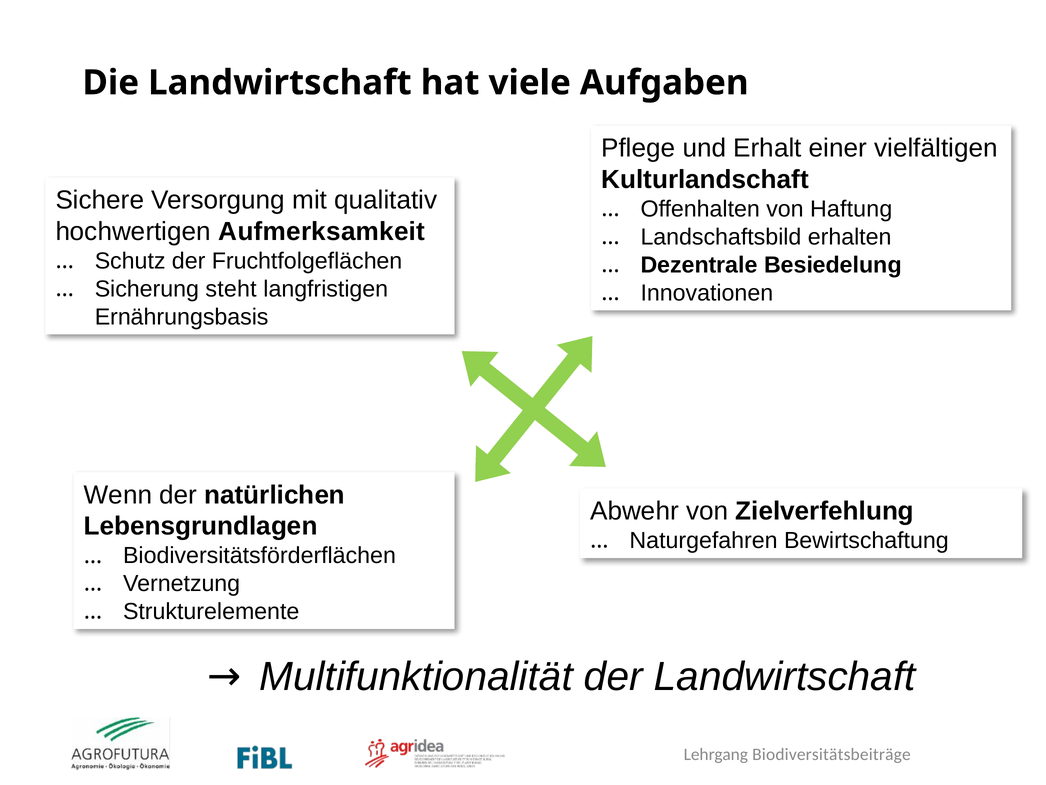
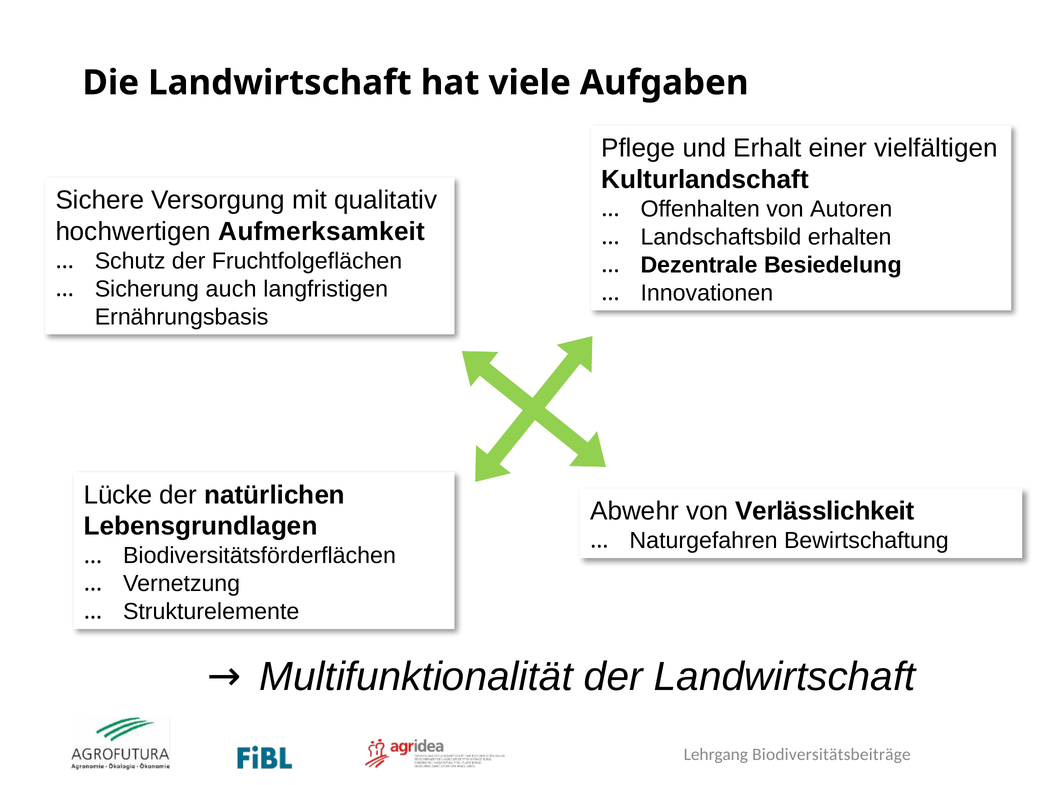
Haftung: Haftung -> Autoren
steht: steht -> auch
Wenn: Wenn -> Lücke
Zielverfehlung: Zielverfehlung -> Verlässlichkeit
